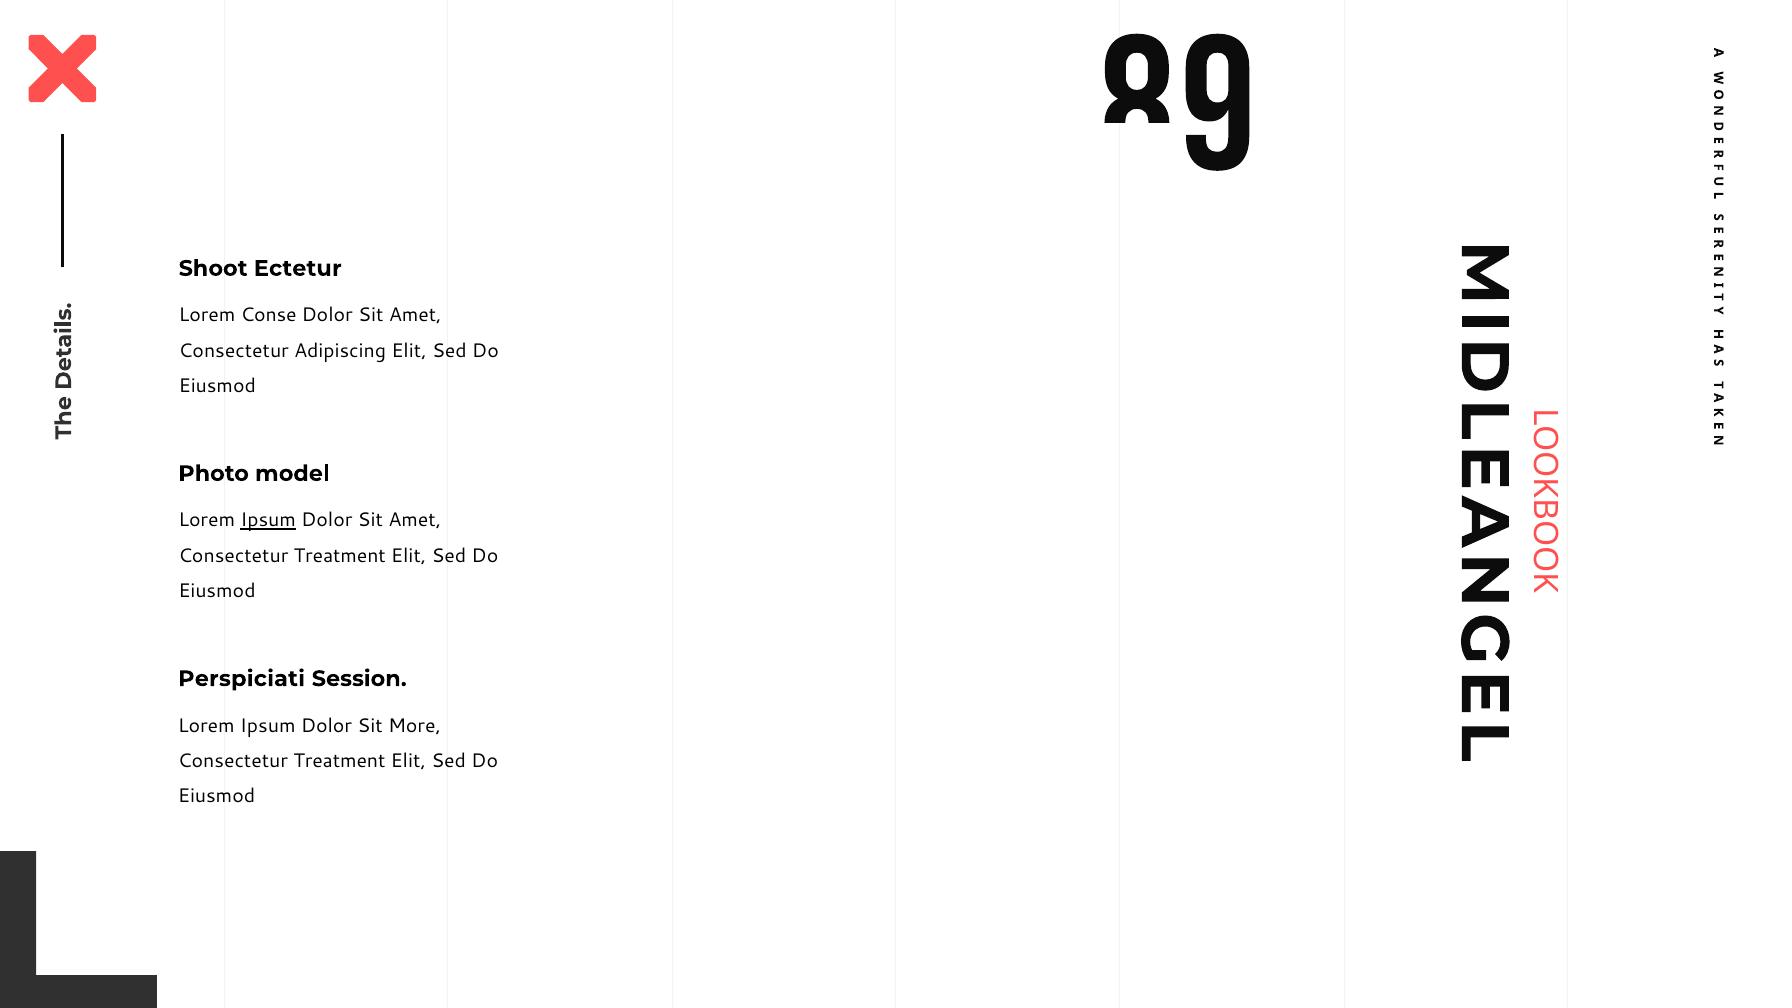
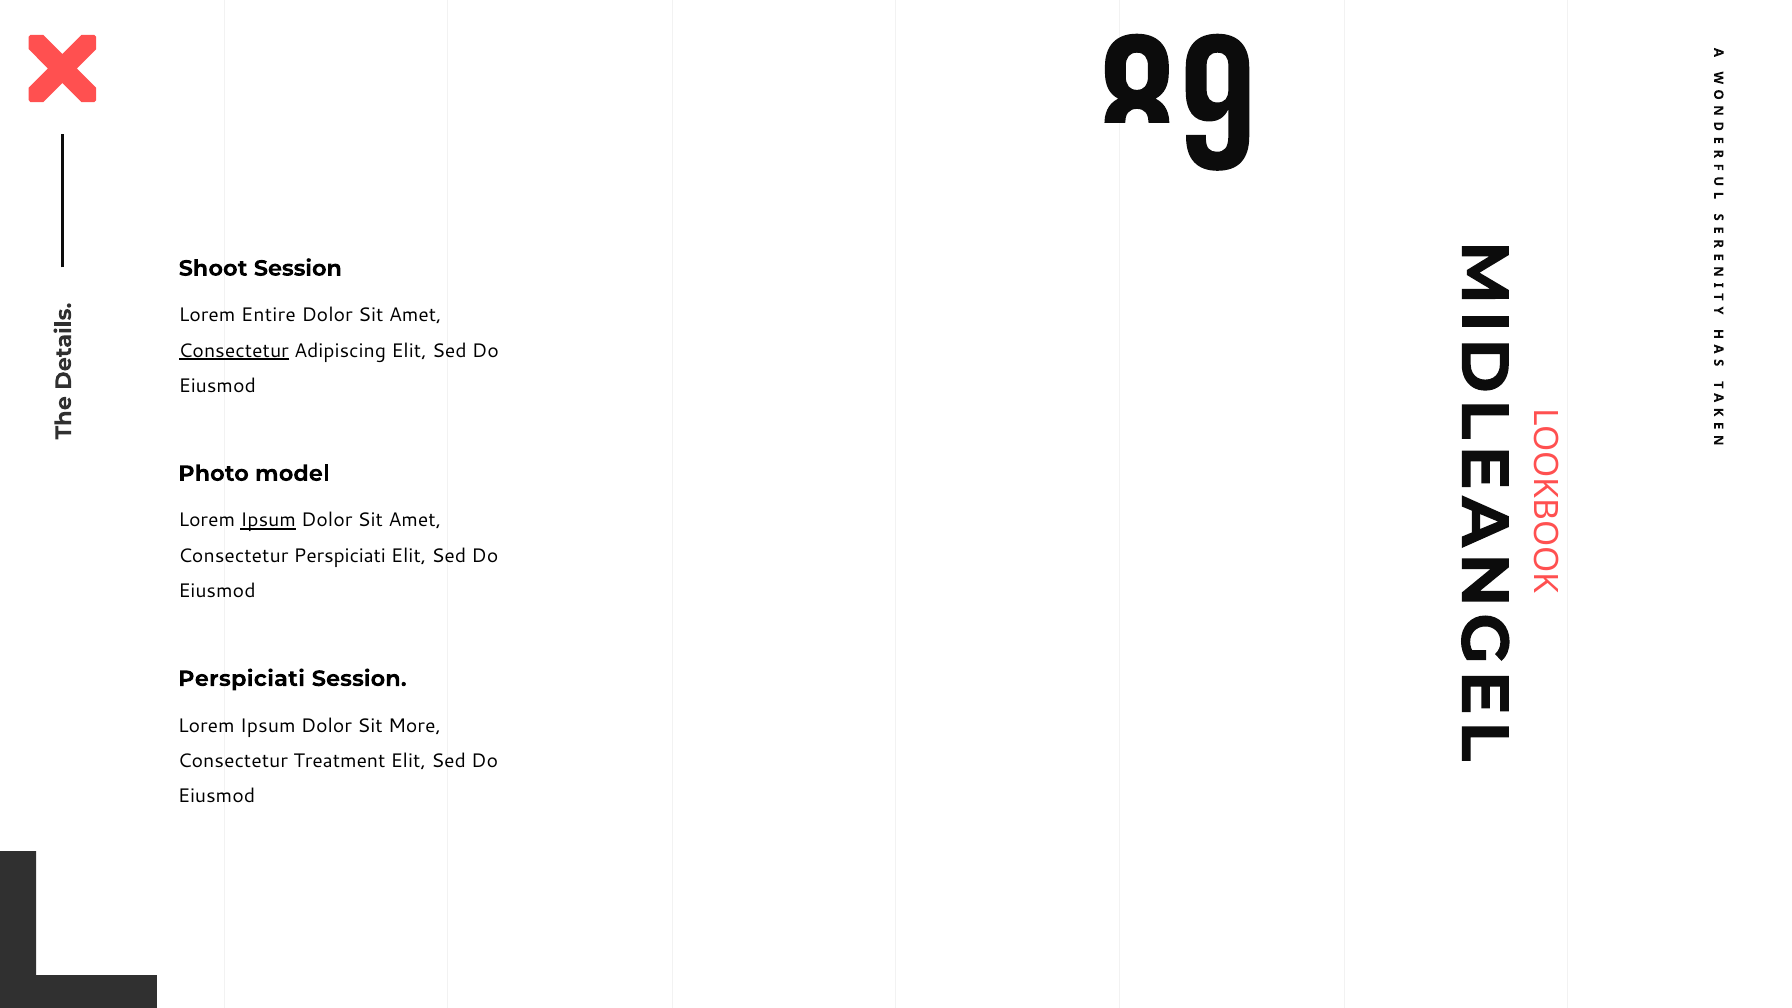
Shoot Ectetur: Ectetur -> Session
Conse: Conse -> Entire
Consectetur at (234, 351) underline: none -> present
Treatment at (340, 556): Treatment -> Perspiciati
